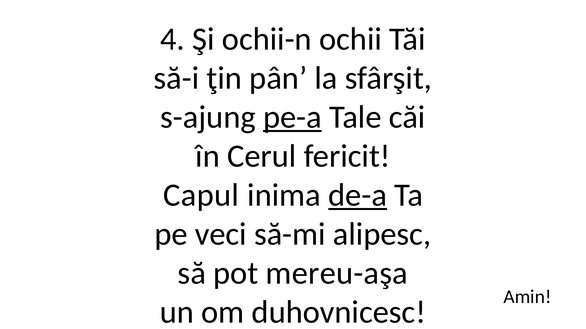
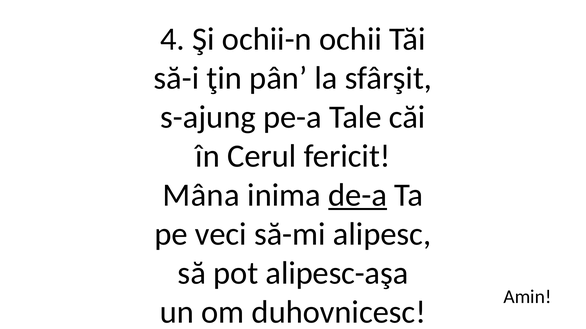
pe-a underline: present -> none
Capul: Capul -> Mâna
mereu-aşa: mereu-aşa -> alipesc-aşa
